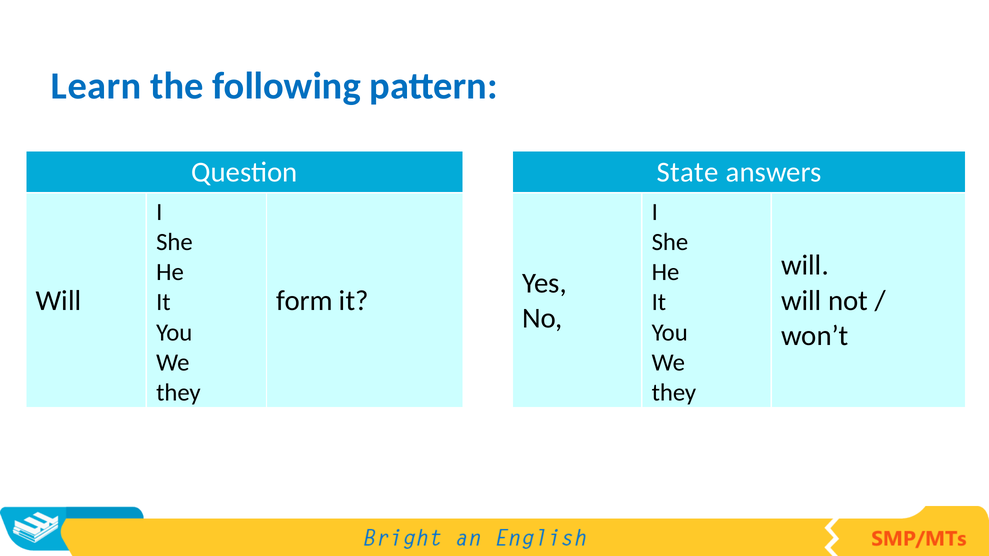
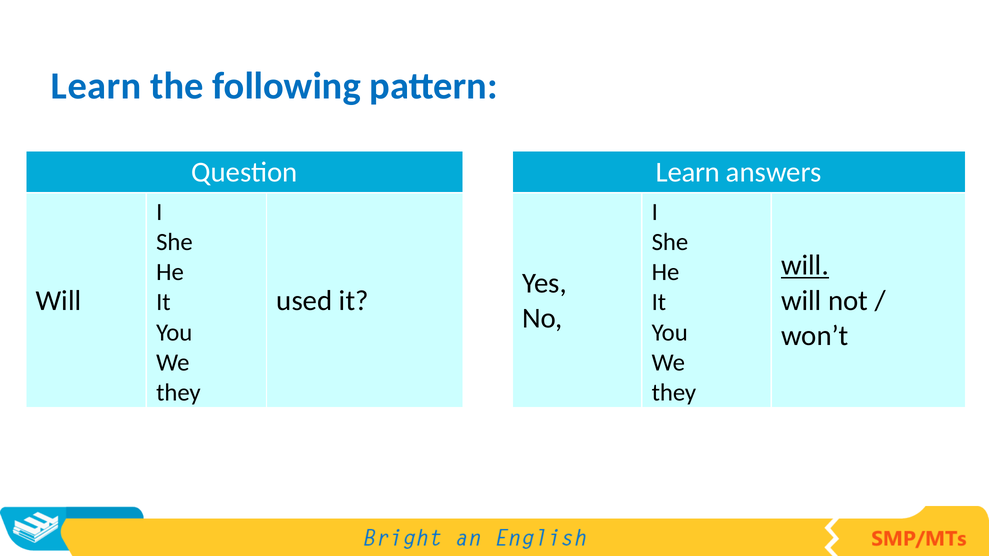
State at (688, 173): State -> Learn
will at (805, 266) underline: none -> present
form: form -> used
